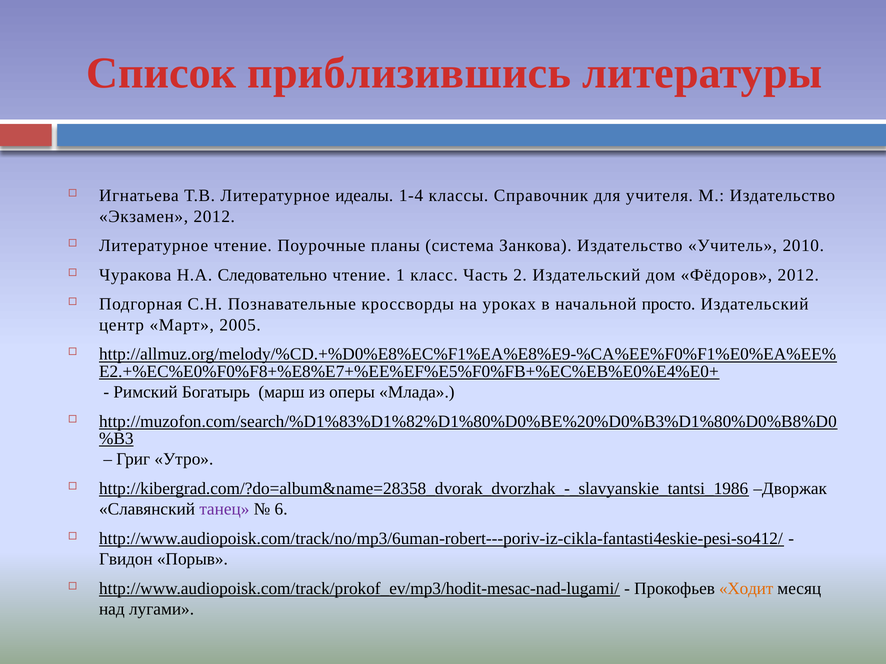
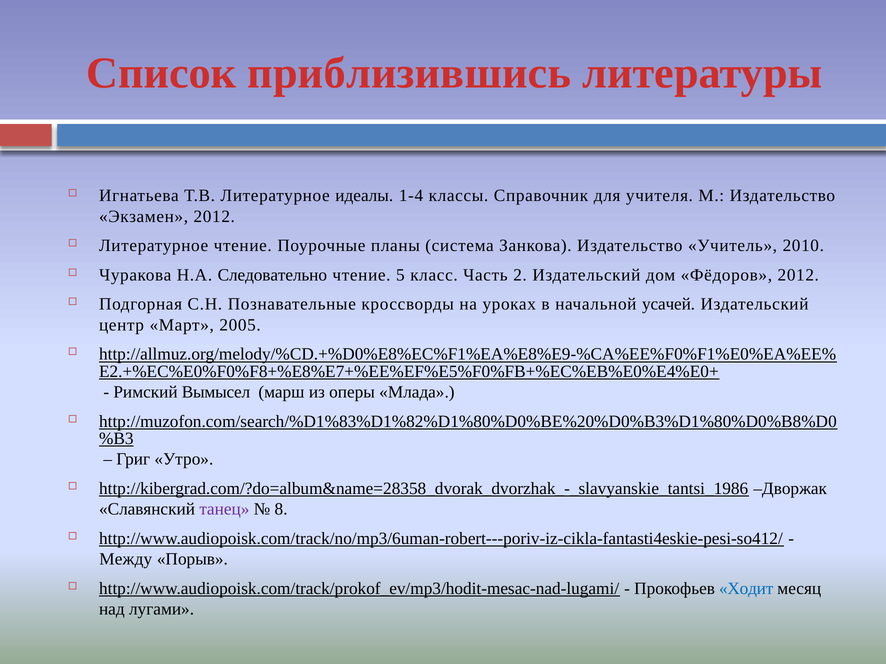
1: 1 -> 5
просто: просто -> усачей
Богатырь: Богатырь -> Вымысел
6: 6 -> 8
Гвидон: Гвидон -> Между
Ходит colour: orange -> blue
